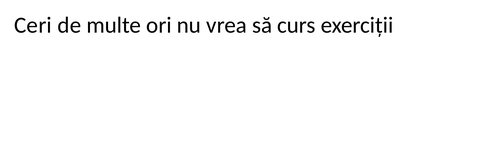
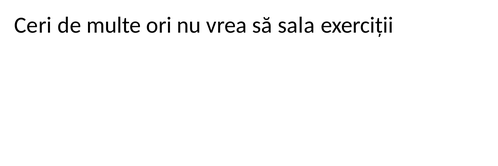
curs: curs -> sala
